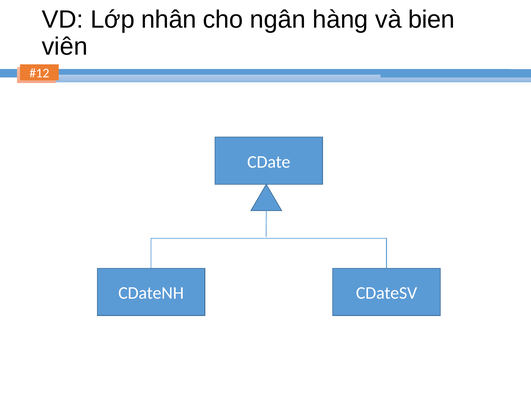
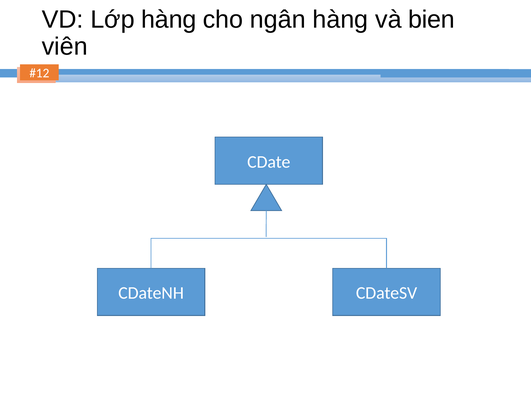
Lớp nhân: nhân -> hàng
